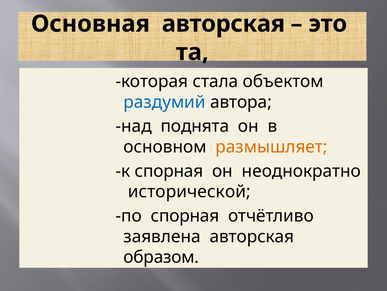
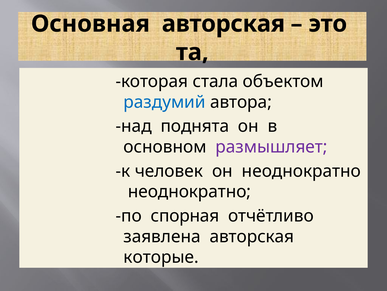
размышляет colour: orange -> purple
к спорная: спорная -> человек
исторической at (189, 191): исторической -> неоднократно
образом: образом -> которые
